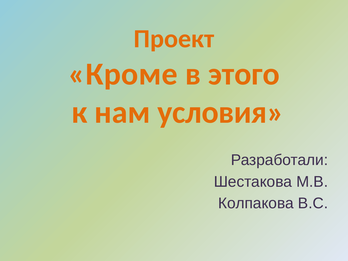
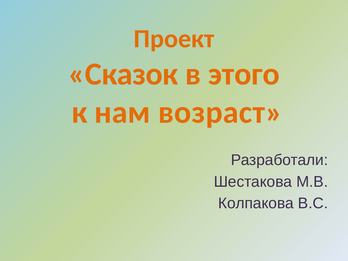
Кроме: Кроме -> Сказок
условия: условия -> возраст
